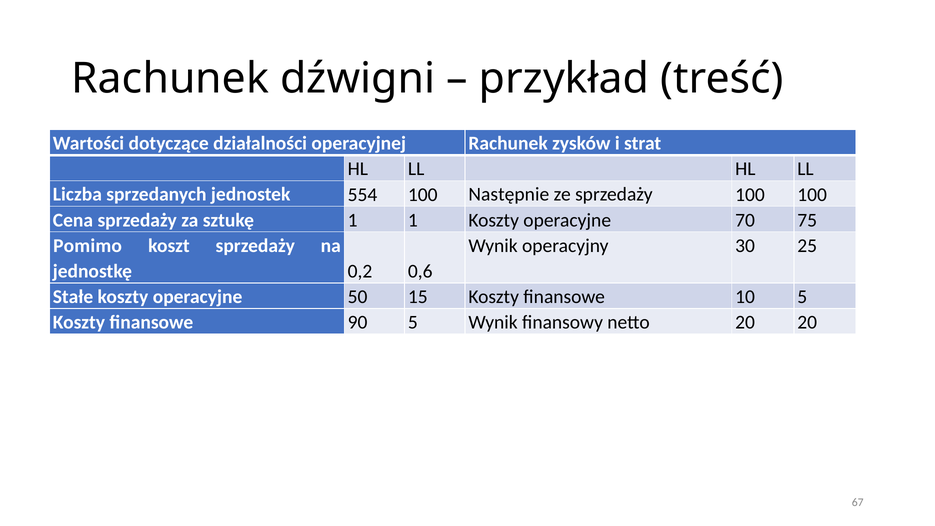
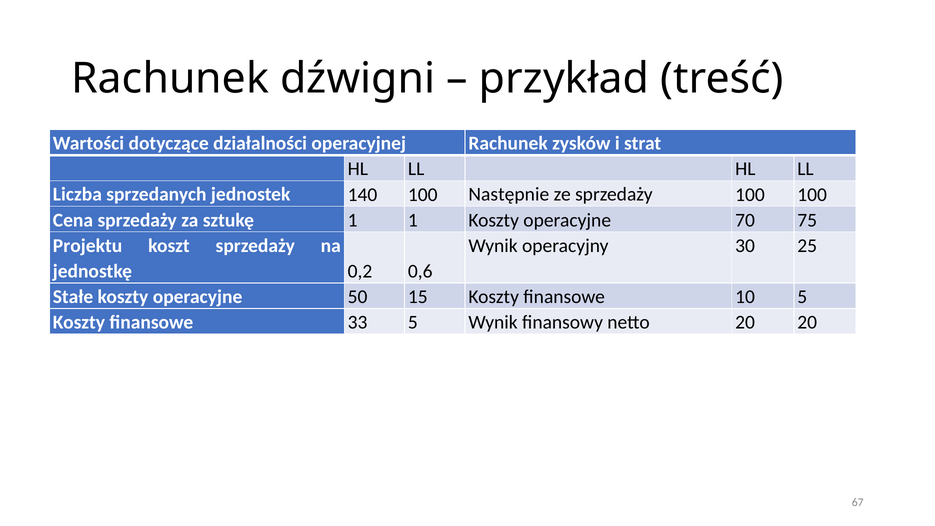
554: 554 -> 140
Pomimo: Pomimo -> Projektu
90: 90 -> 33
